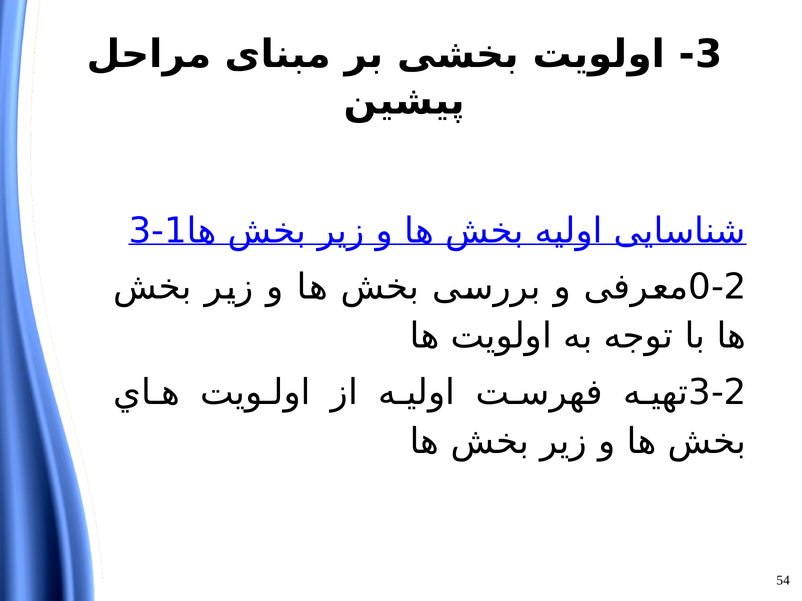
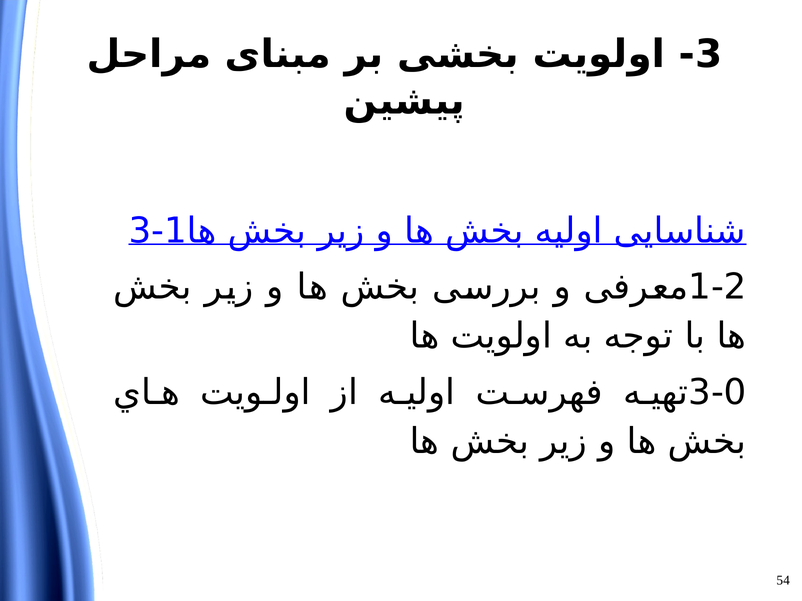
0-2: 0-2 -> 1-2
3-2: 3-2 -> 3-0
